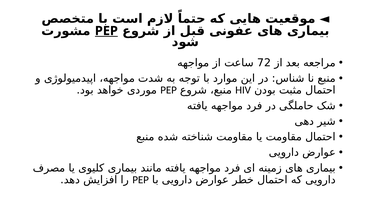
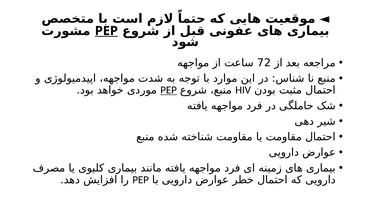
PEP at (169, 90) underline: none -> present
